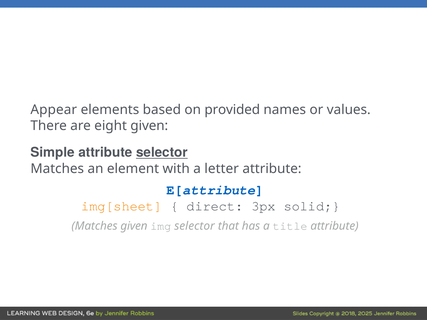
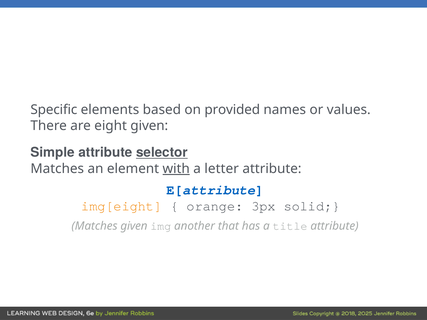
Appear: Appear -> Specific
with underline: none -> present
img[sheet: img[sheet -> img[eight
direct: direct -> orange
img selector: selector -> another
